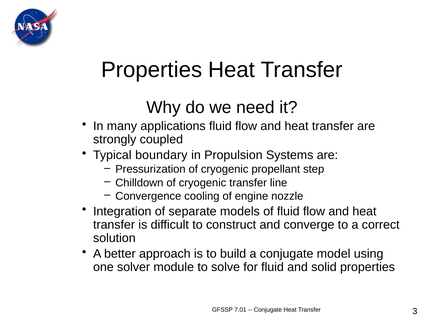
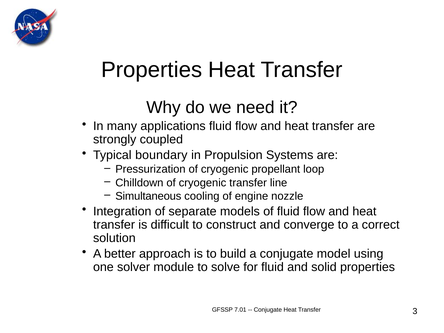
step: step -> loop
Convergence: Convergence -> Simultaneous
